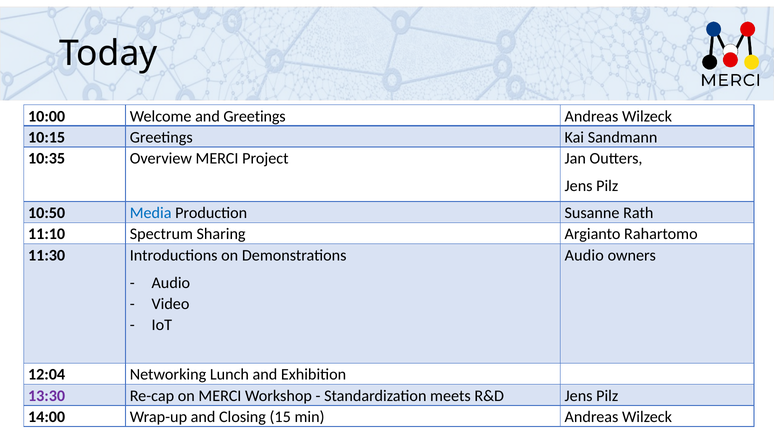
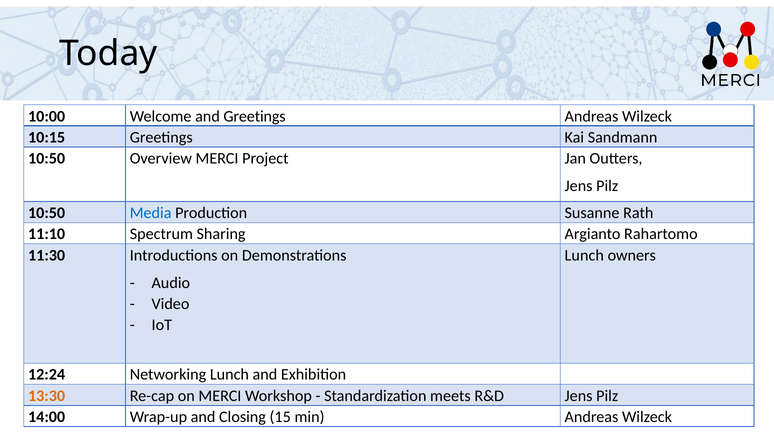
10:35 at (47, 159): 10:35 -> 10:50
Audio at (584, 255): Audio -> Lunch
12:04: 12:04 -> 12:24
13:30 colour: purple -> orange
